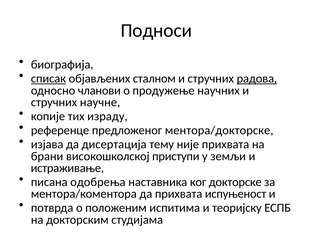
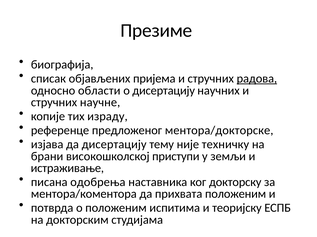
Подноси: Подноси -> Презиме
списак underline: present -> none
сталном: сталном -> пријема
чланови: чланови -> области
о продужење: продужење -> дисертацију
да дисертација: дисертација -> дисертацију
није прихвата: прихвата -> техничку
докторске: докторске -> докторску
прихвата испуњеност: испуњеност -> положеним
